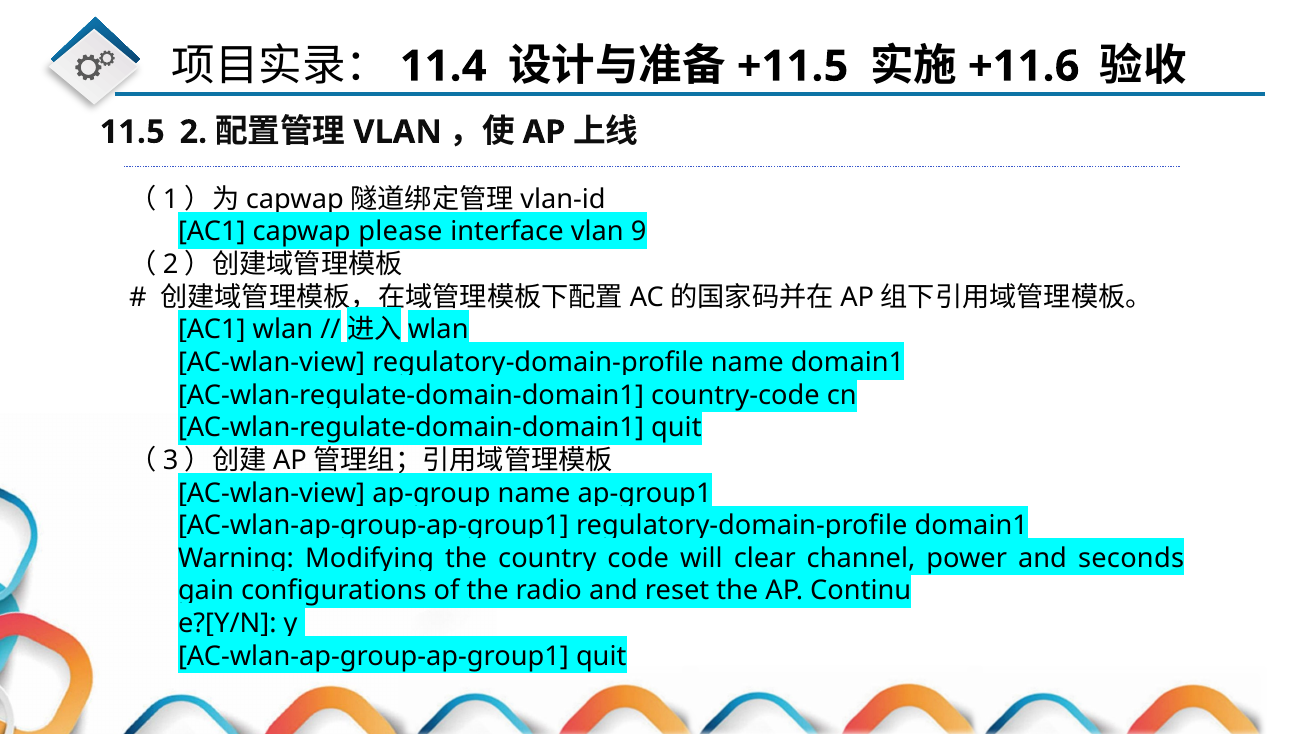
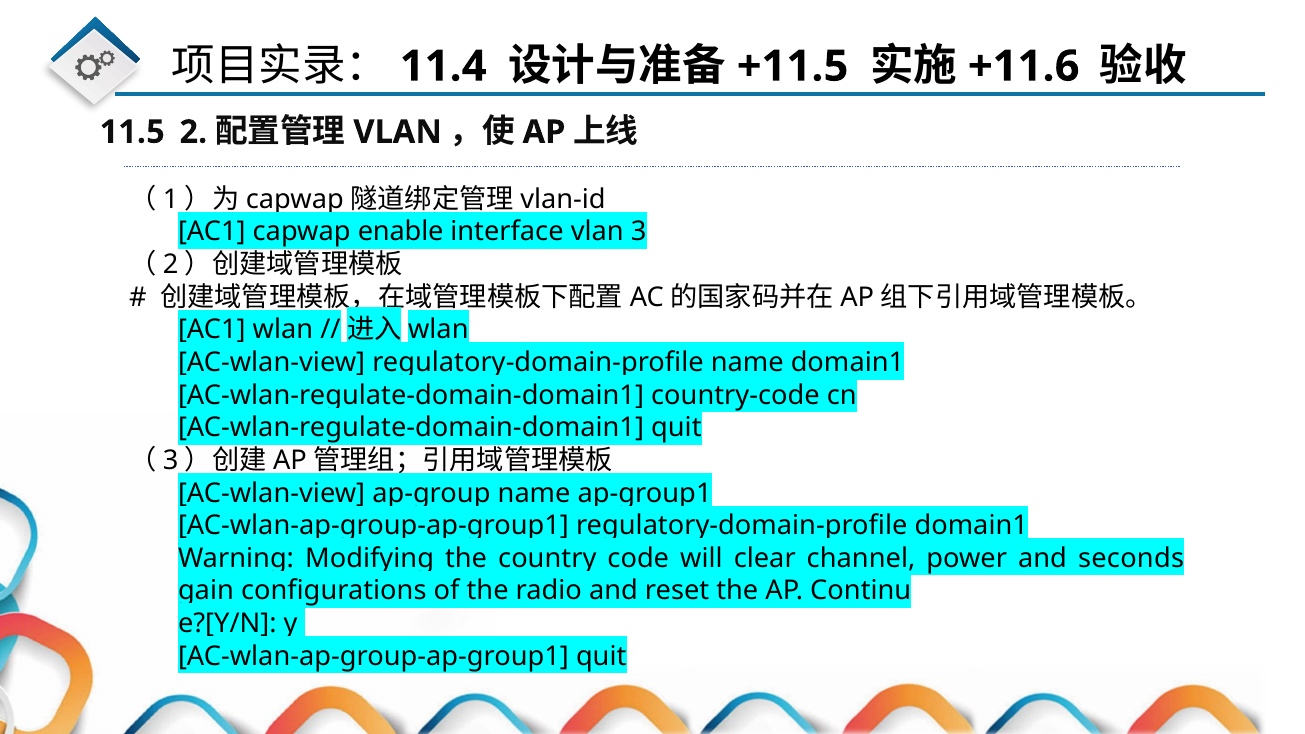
please: please -> enable
vlan 9: 9 -> 3
